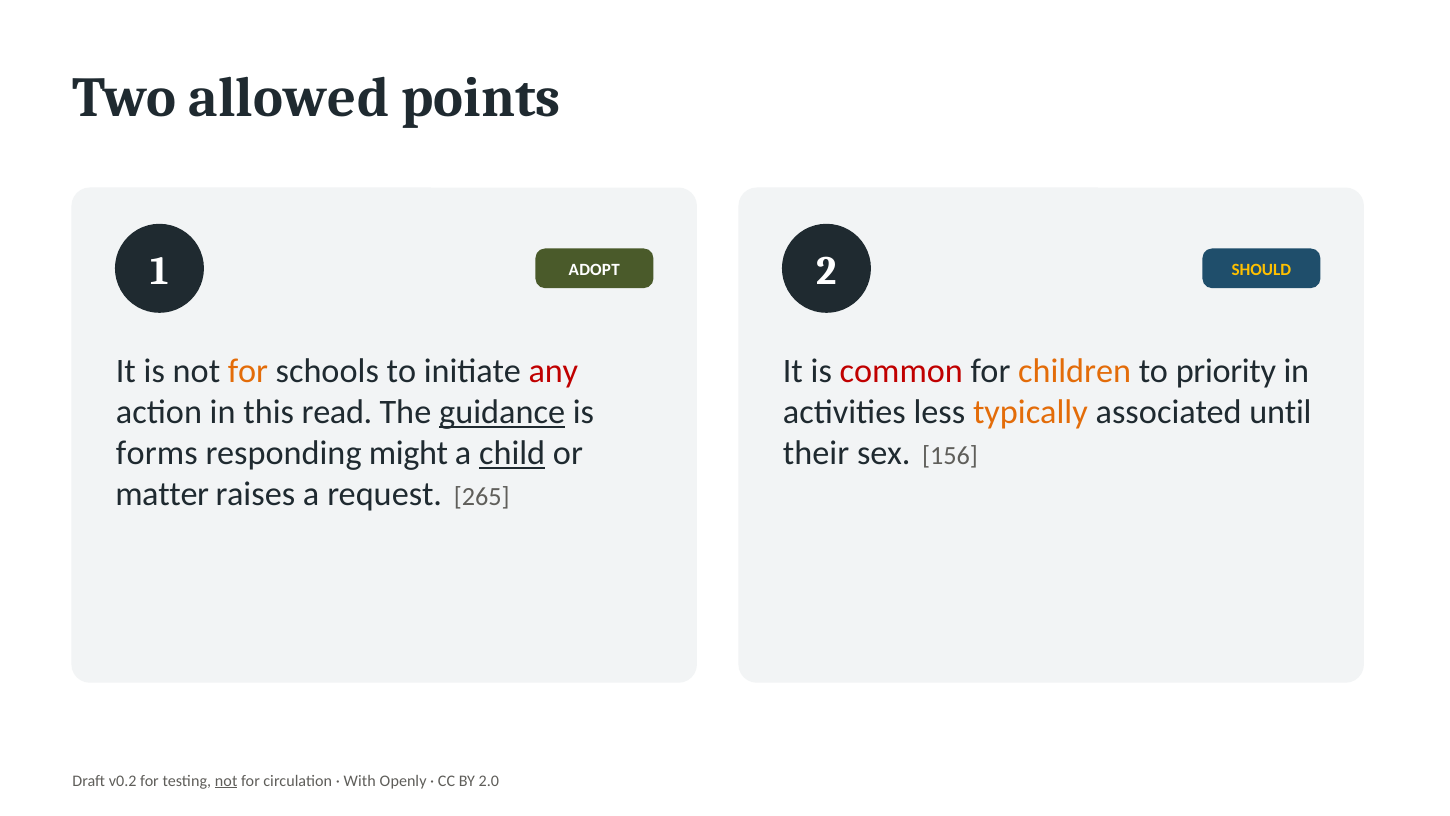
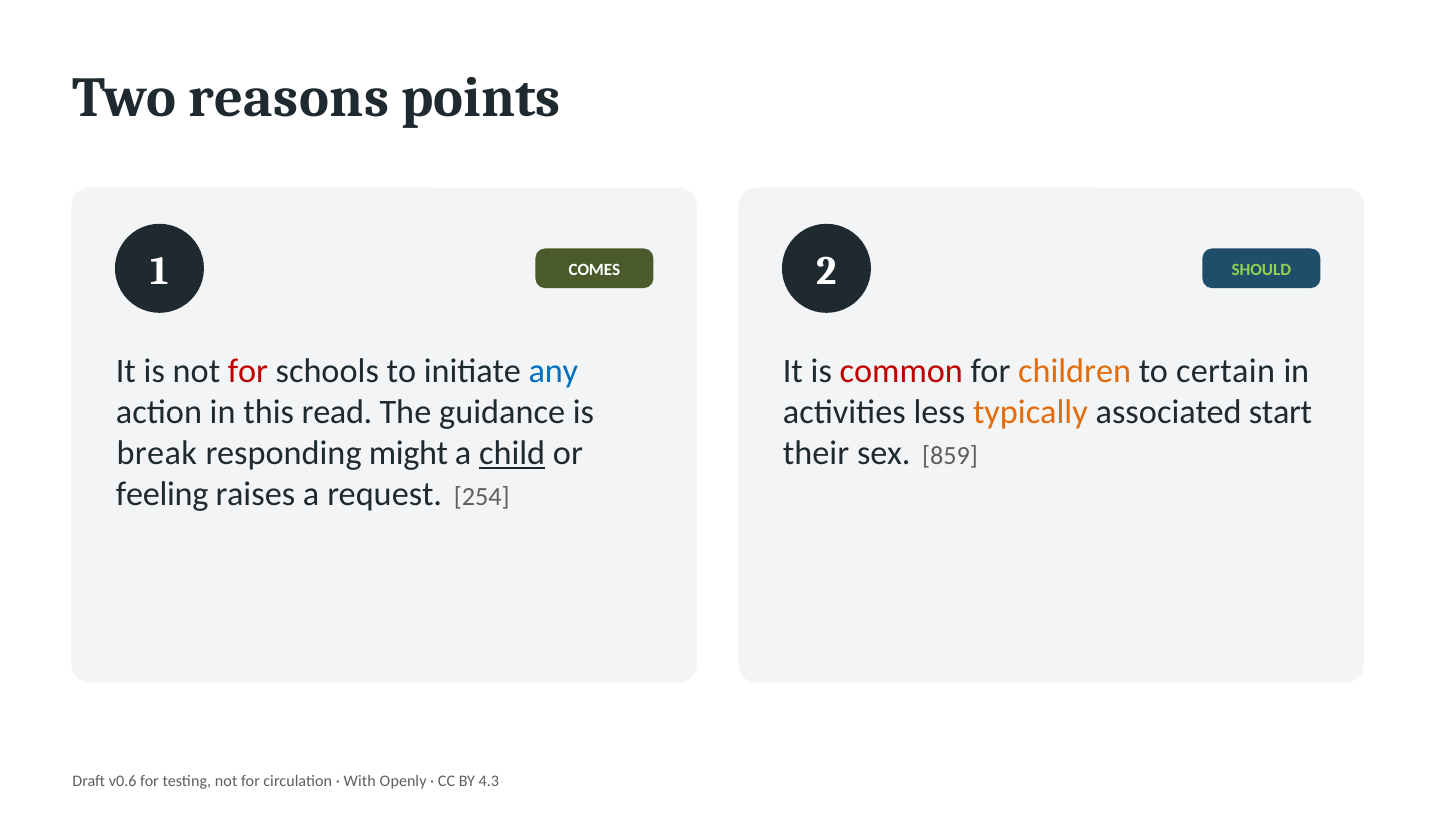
allowed: allowed -> reasons
ADOPT: ADOPT -> COMES
SHOULD colour: yellow -> light green
for at (248, 371) colour: orange -> red
any colour: red -> blue
priority: priority -> certain
guidance underline: present -> none
until: until -> start
forms: forms -> break
156: 156 -> 859
matter: matter -> feeling
265: 265 -> 254
v0.2: v0.2 -> v0.6
not at (226, 780) underline: present -> none
2.0: 2.0 -> 4.3
